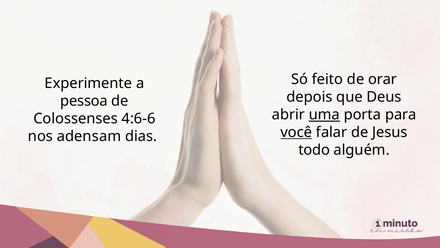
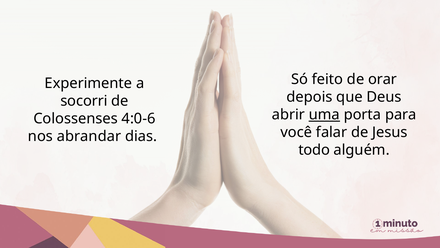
pessoa: pessoa -> socorri
4:6-6: 4:6-6 -> 4:0-6
você underline: present -> none
adensam: adensam -> abrandar
